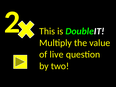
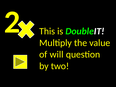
live: live -> will
